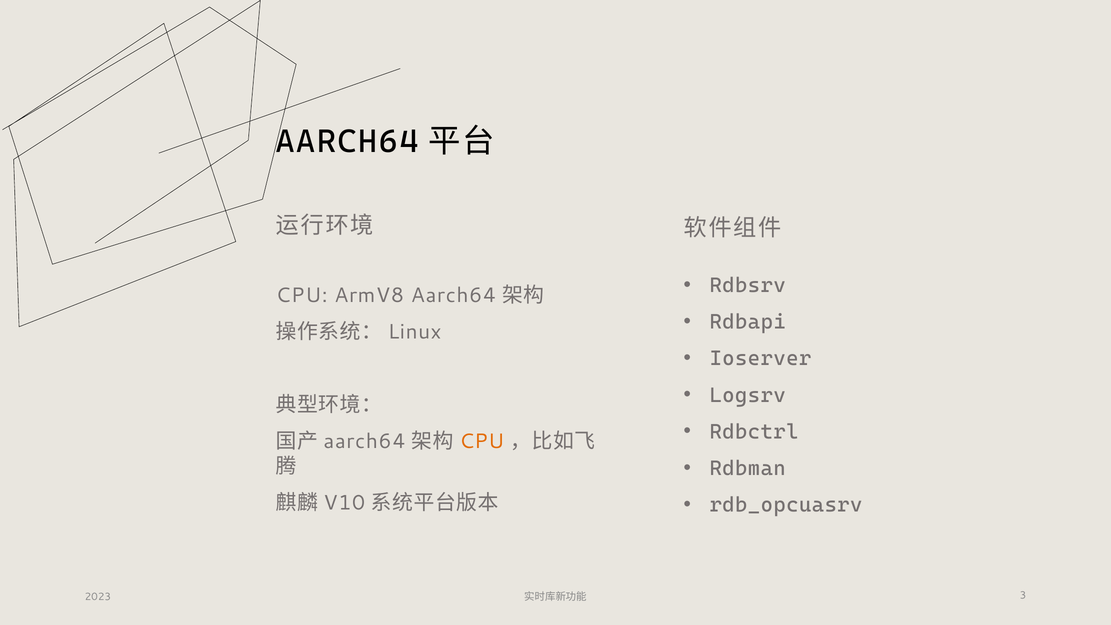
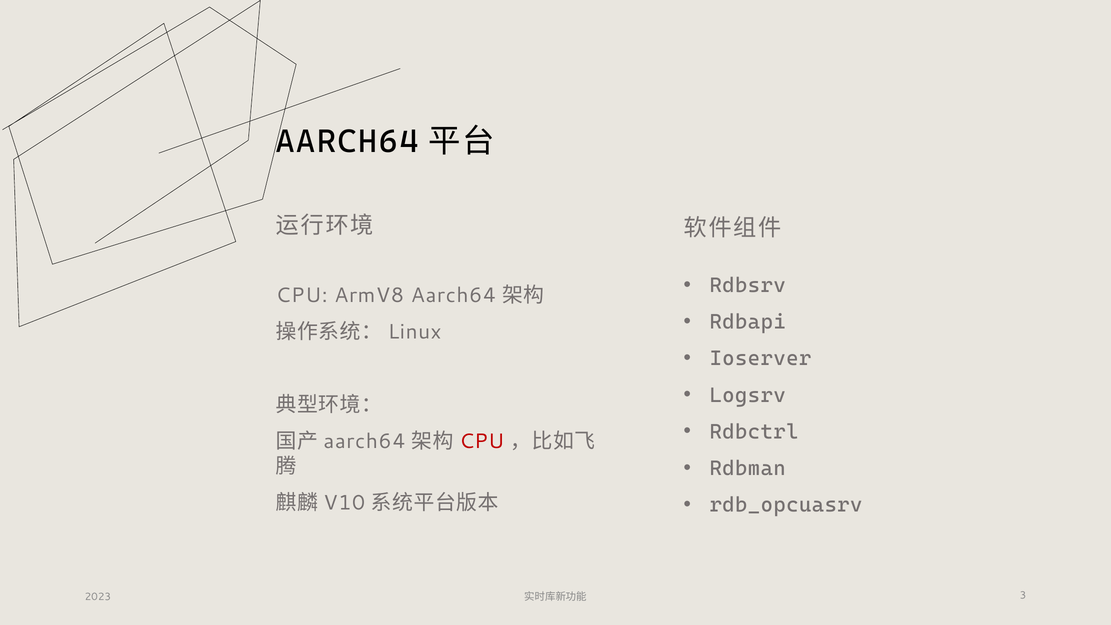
CPU at (482, 441) colour: orange -> red
